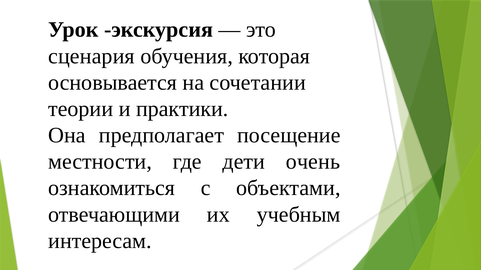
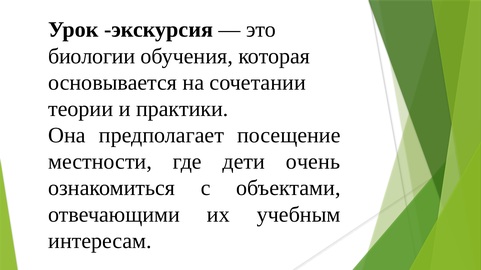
сценария: сценария -> биологии
